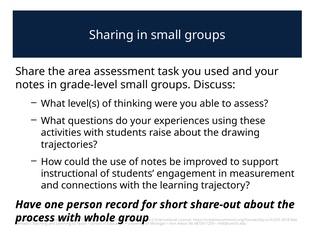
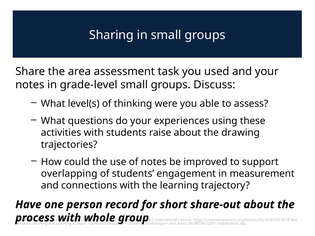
instructional: instructional -> overlapping
